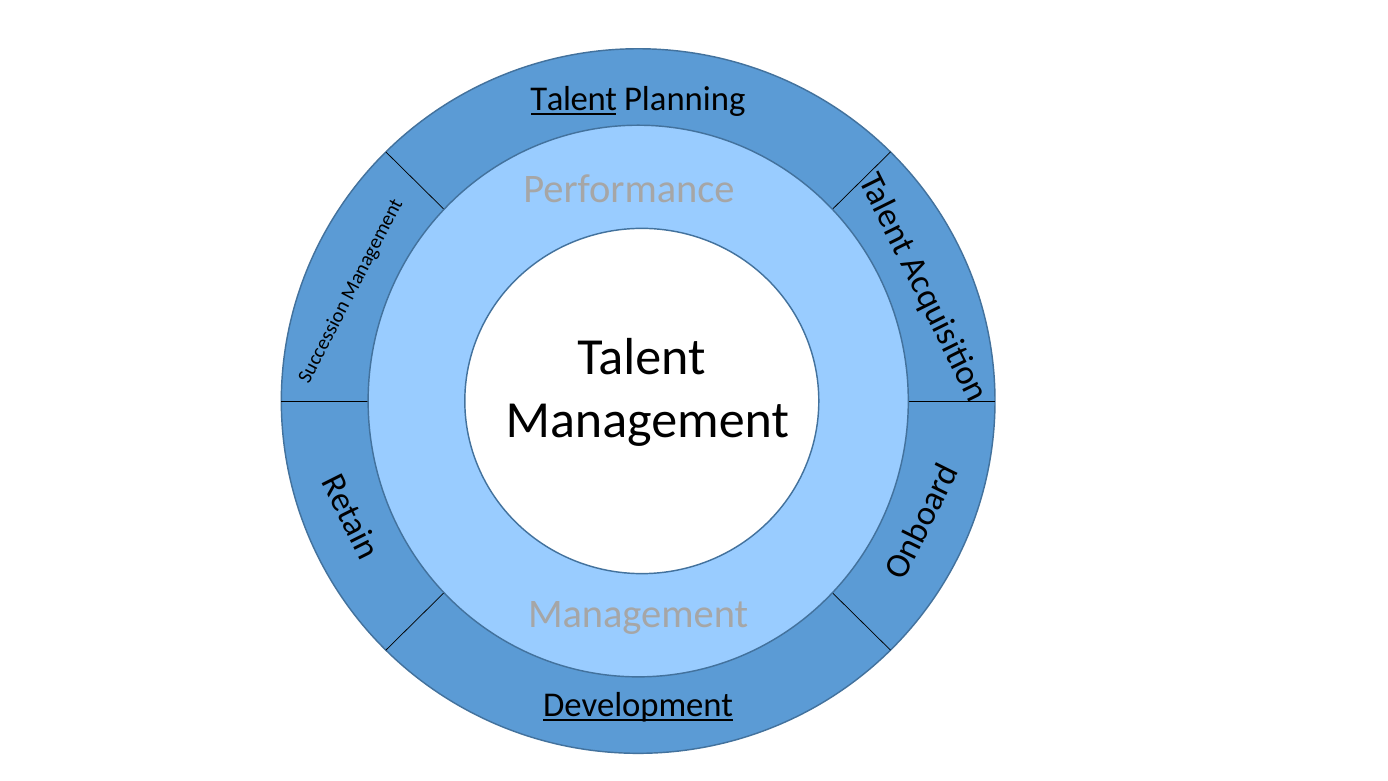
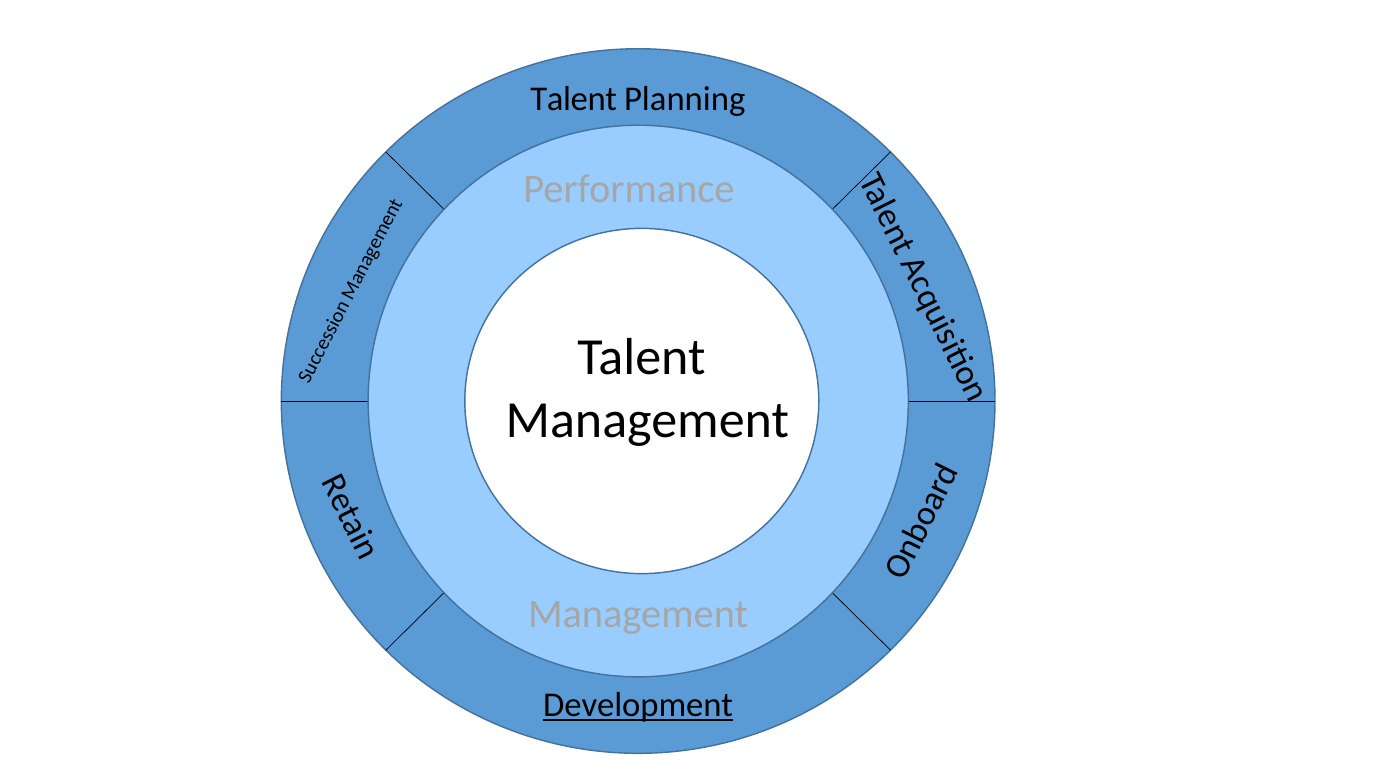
Talent at (574, 99) underline: present -> none
